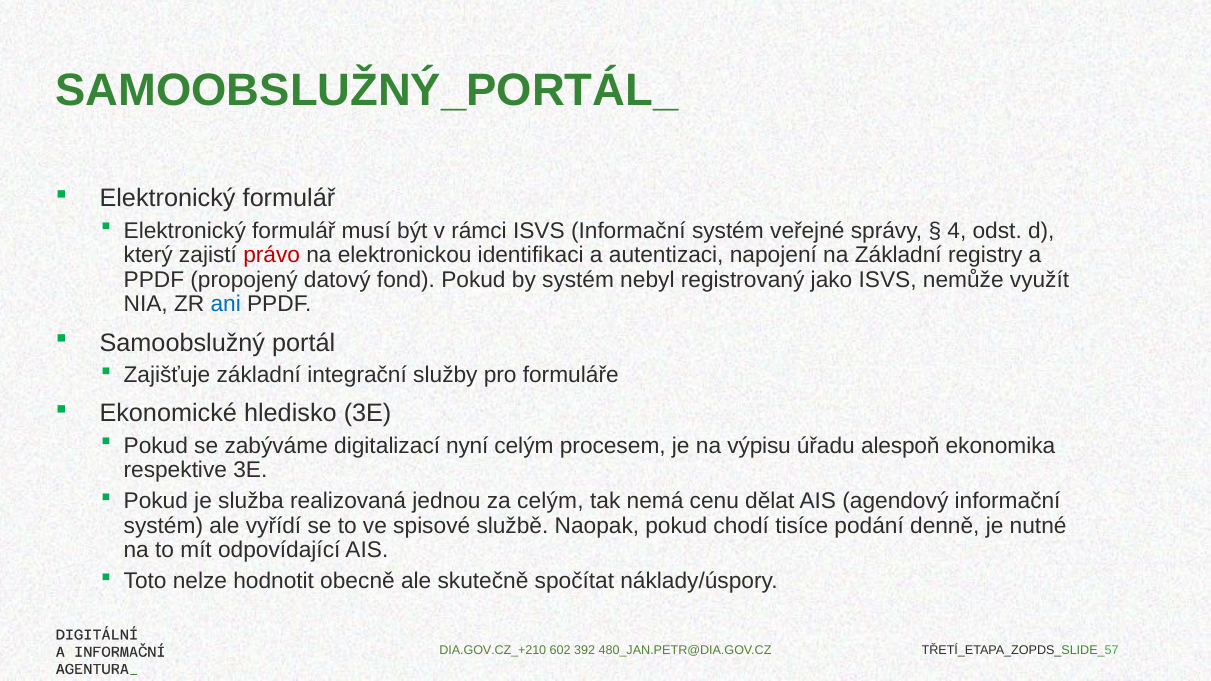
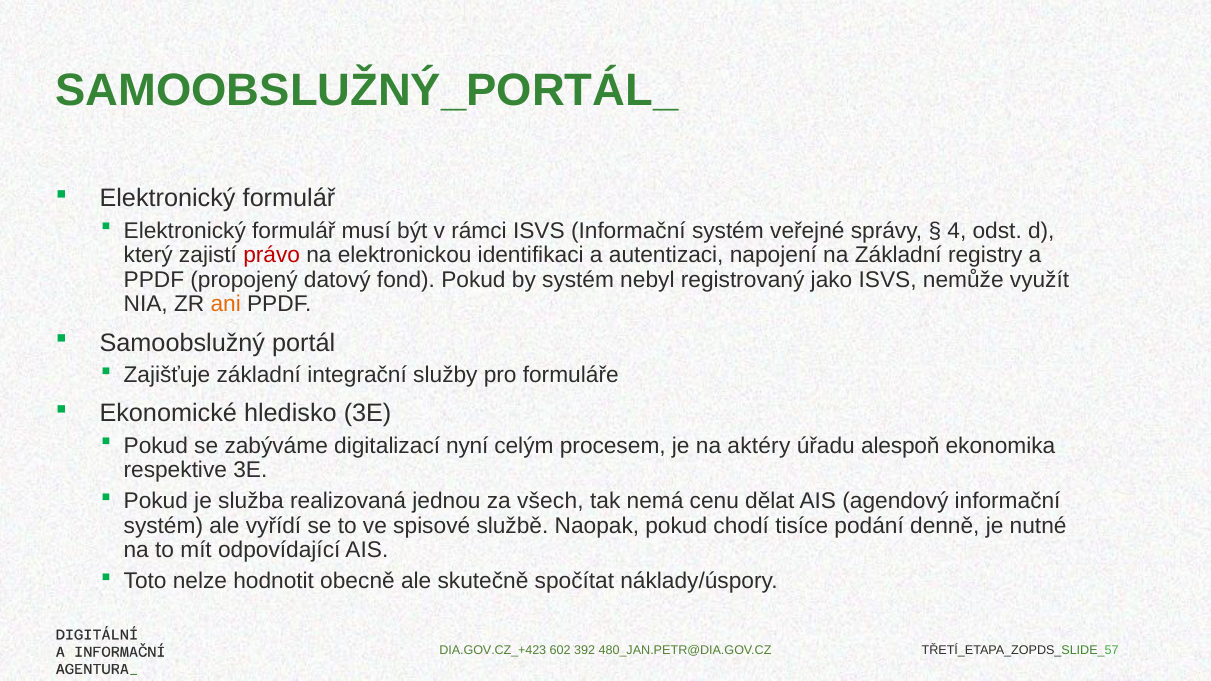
ani colour: blue -> orange
výpisu: výpisu -> aktéry
za celým: celým -> všech
DIA.GOV.CZ_+210: DIA.GOV.CZ_+210 -> DIA.GOV.CZ_+423
